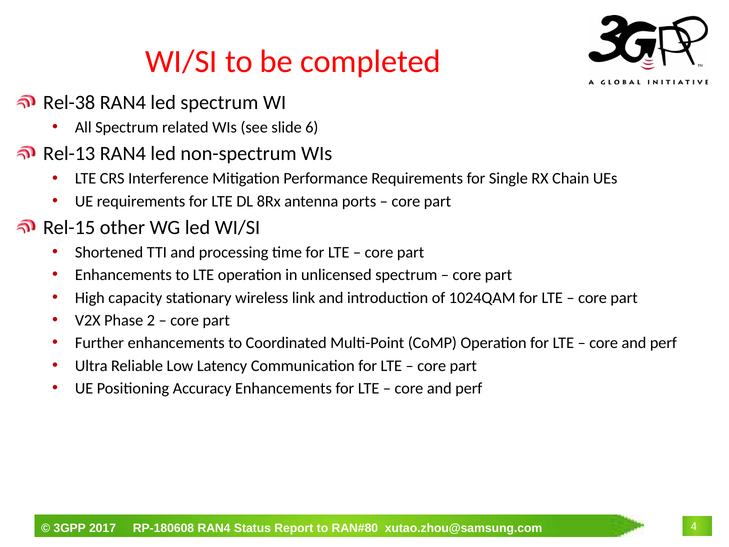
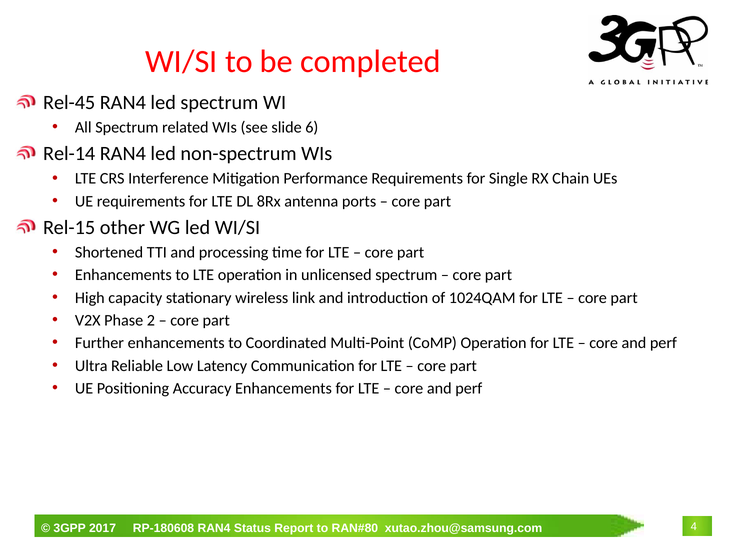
Rel-38: Rel-38 -> Rel-45
Rel-13: Rel-13 -> Rel-14
